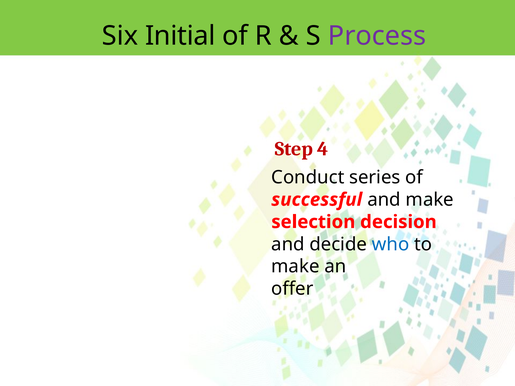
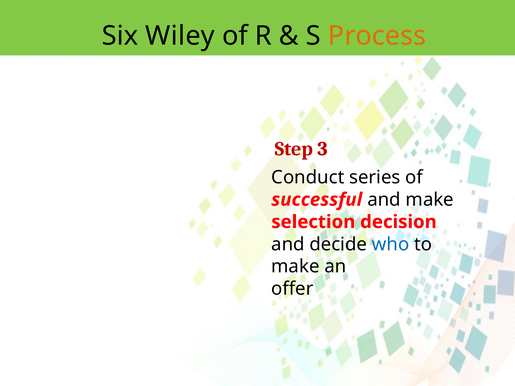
Initial: Initial -> Wiley
Process colour: purple -> orange
4: 4 -> 3
